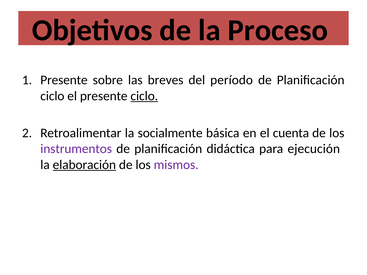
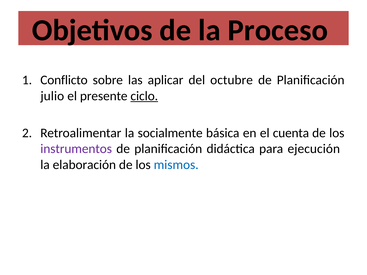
Presente at (64, 80): Presente -> Conflicto
breves: breves -> aplicar
período: período -> octubre
ciclo at (52, 96): ciclo -> julio
elaboración underline: present -> none
mismos colour: purple -> blue
